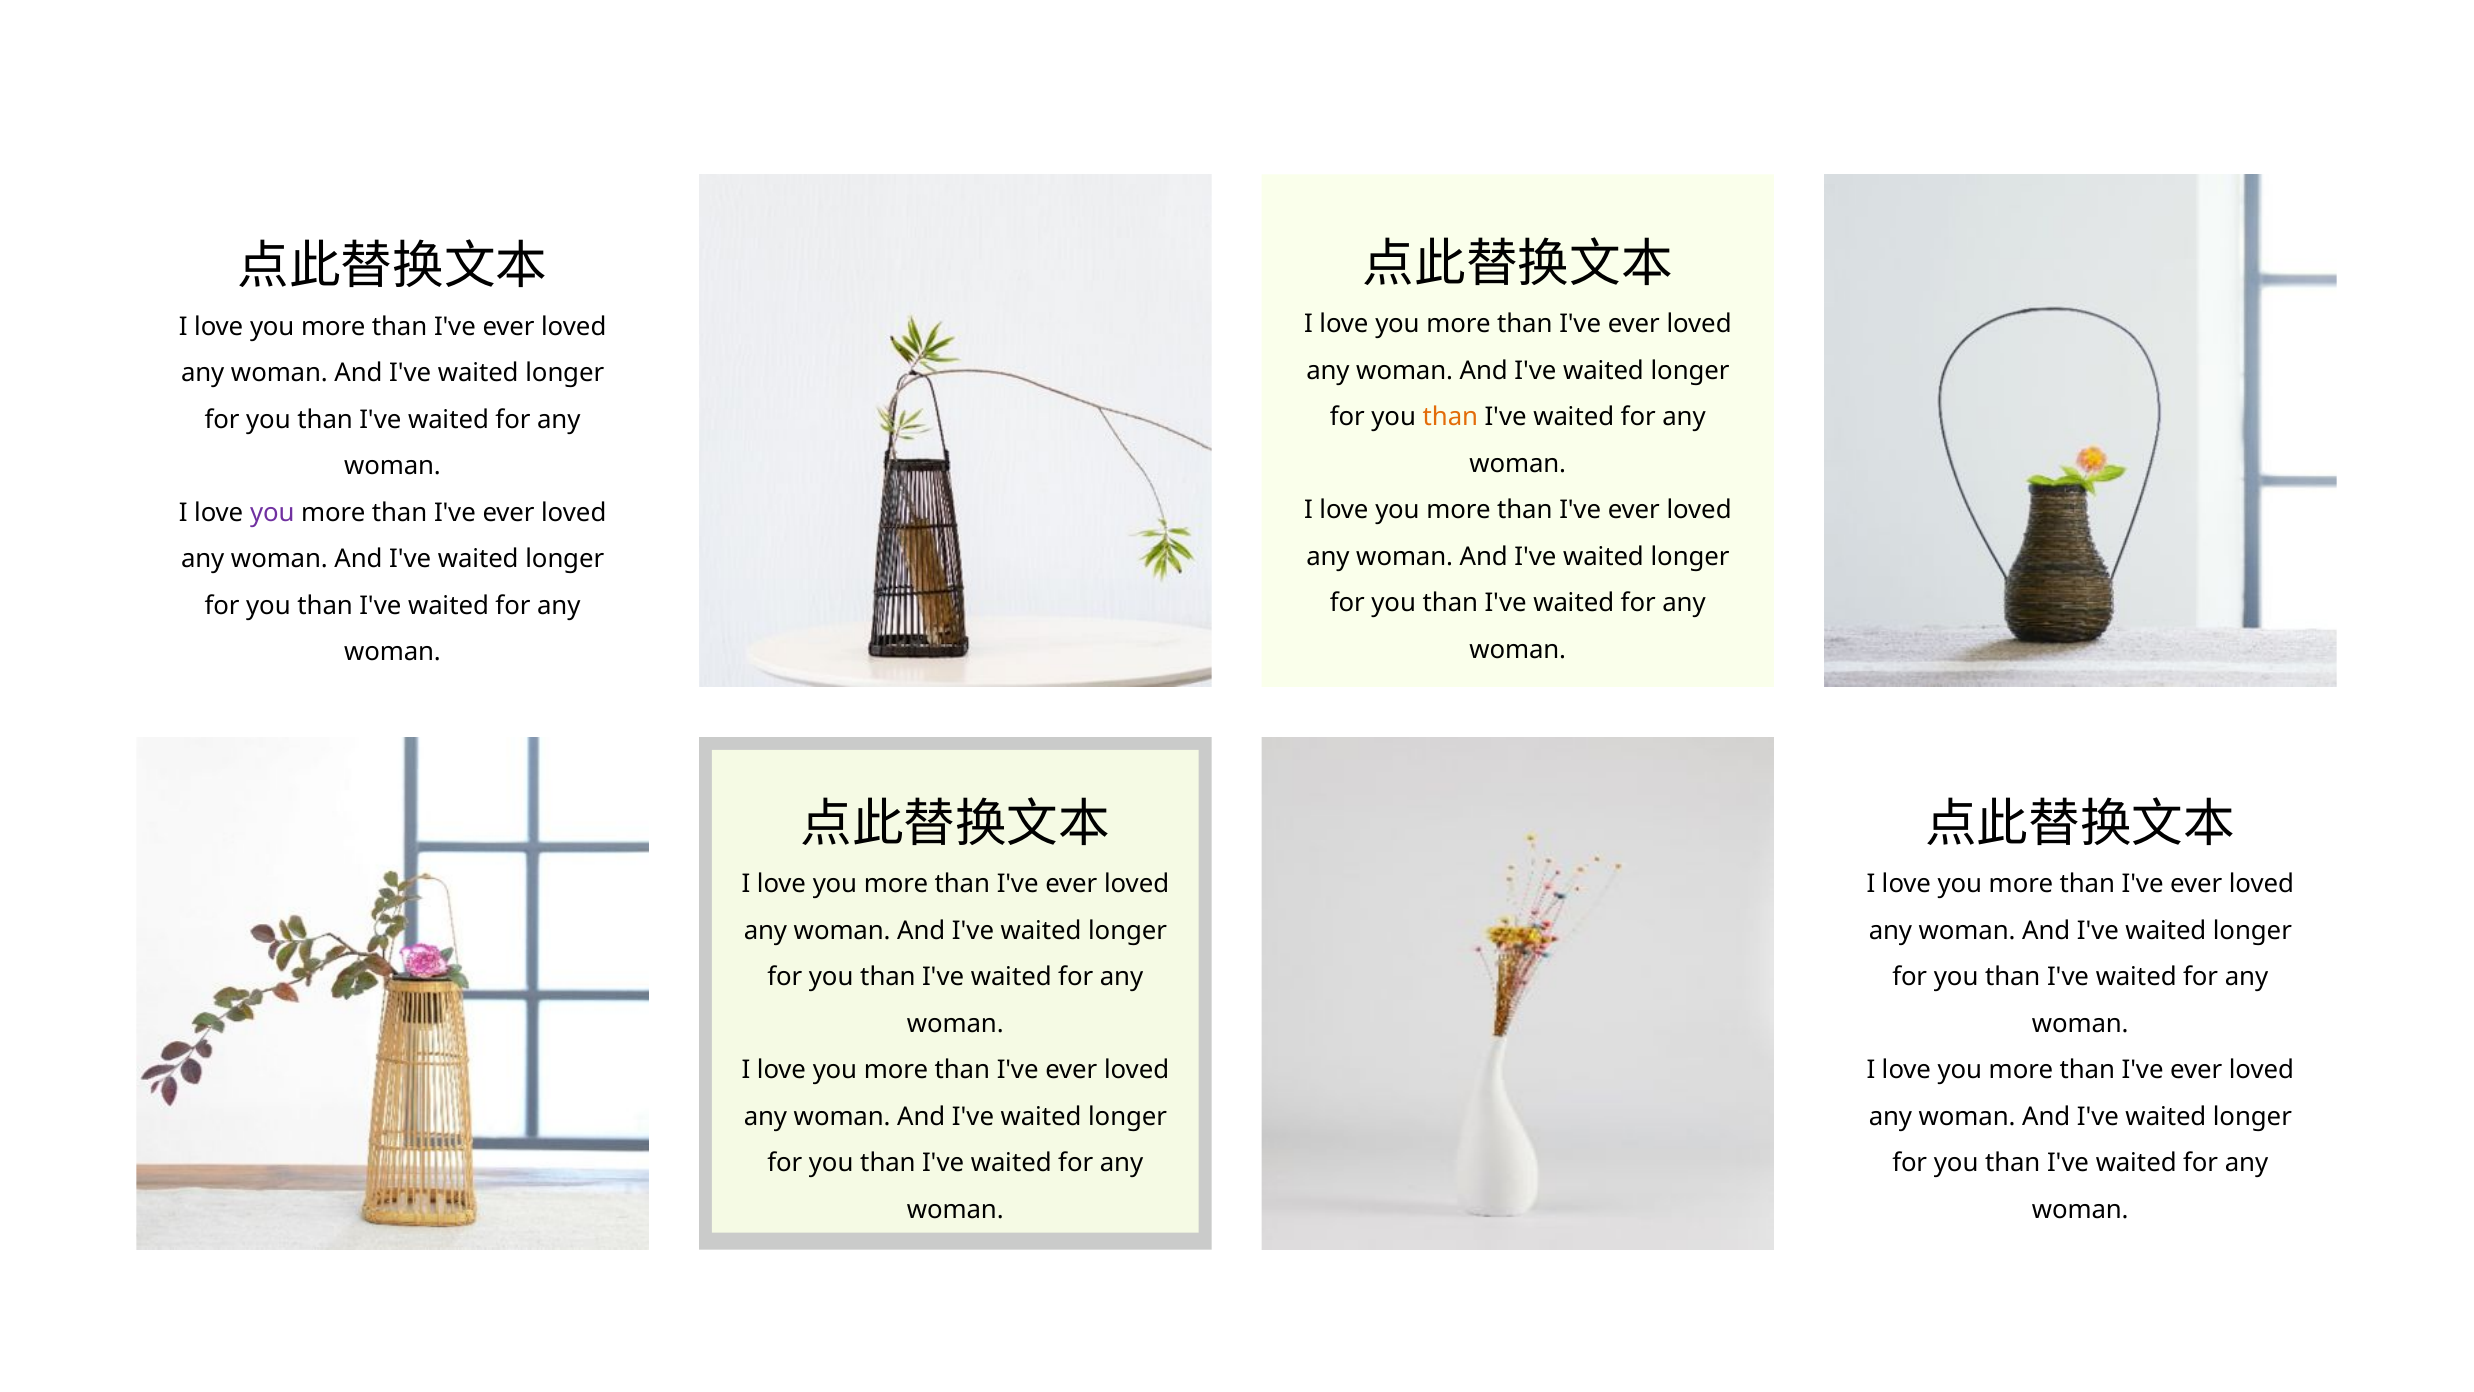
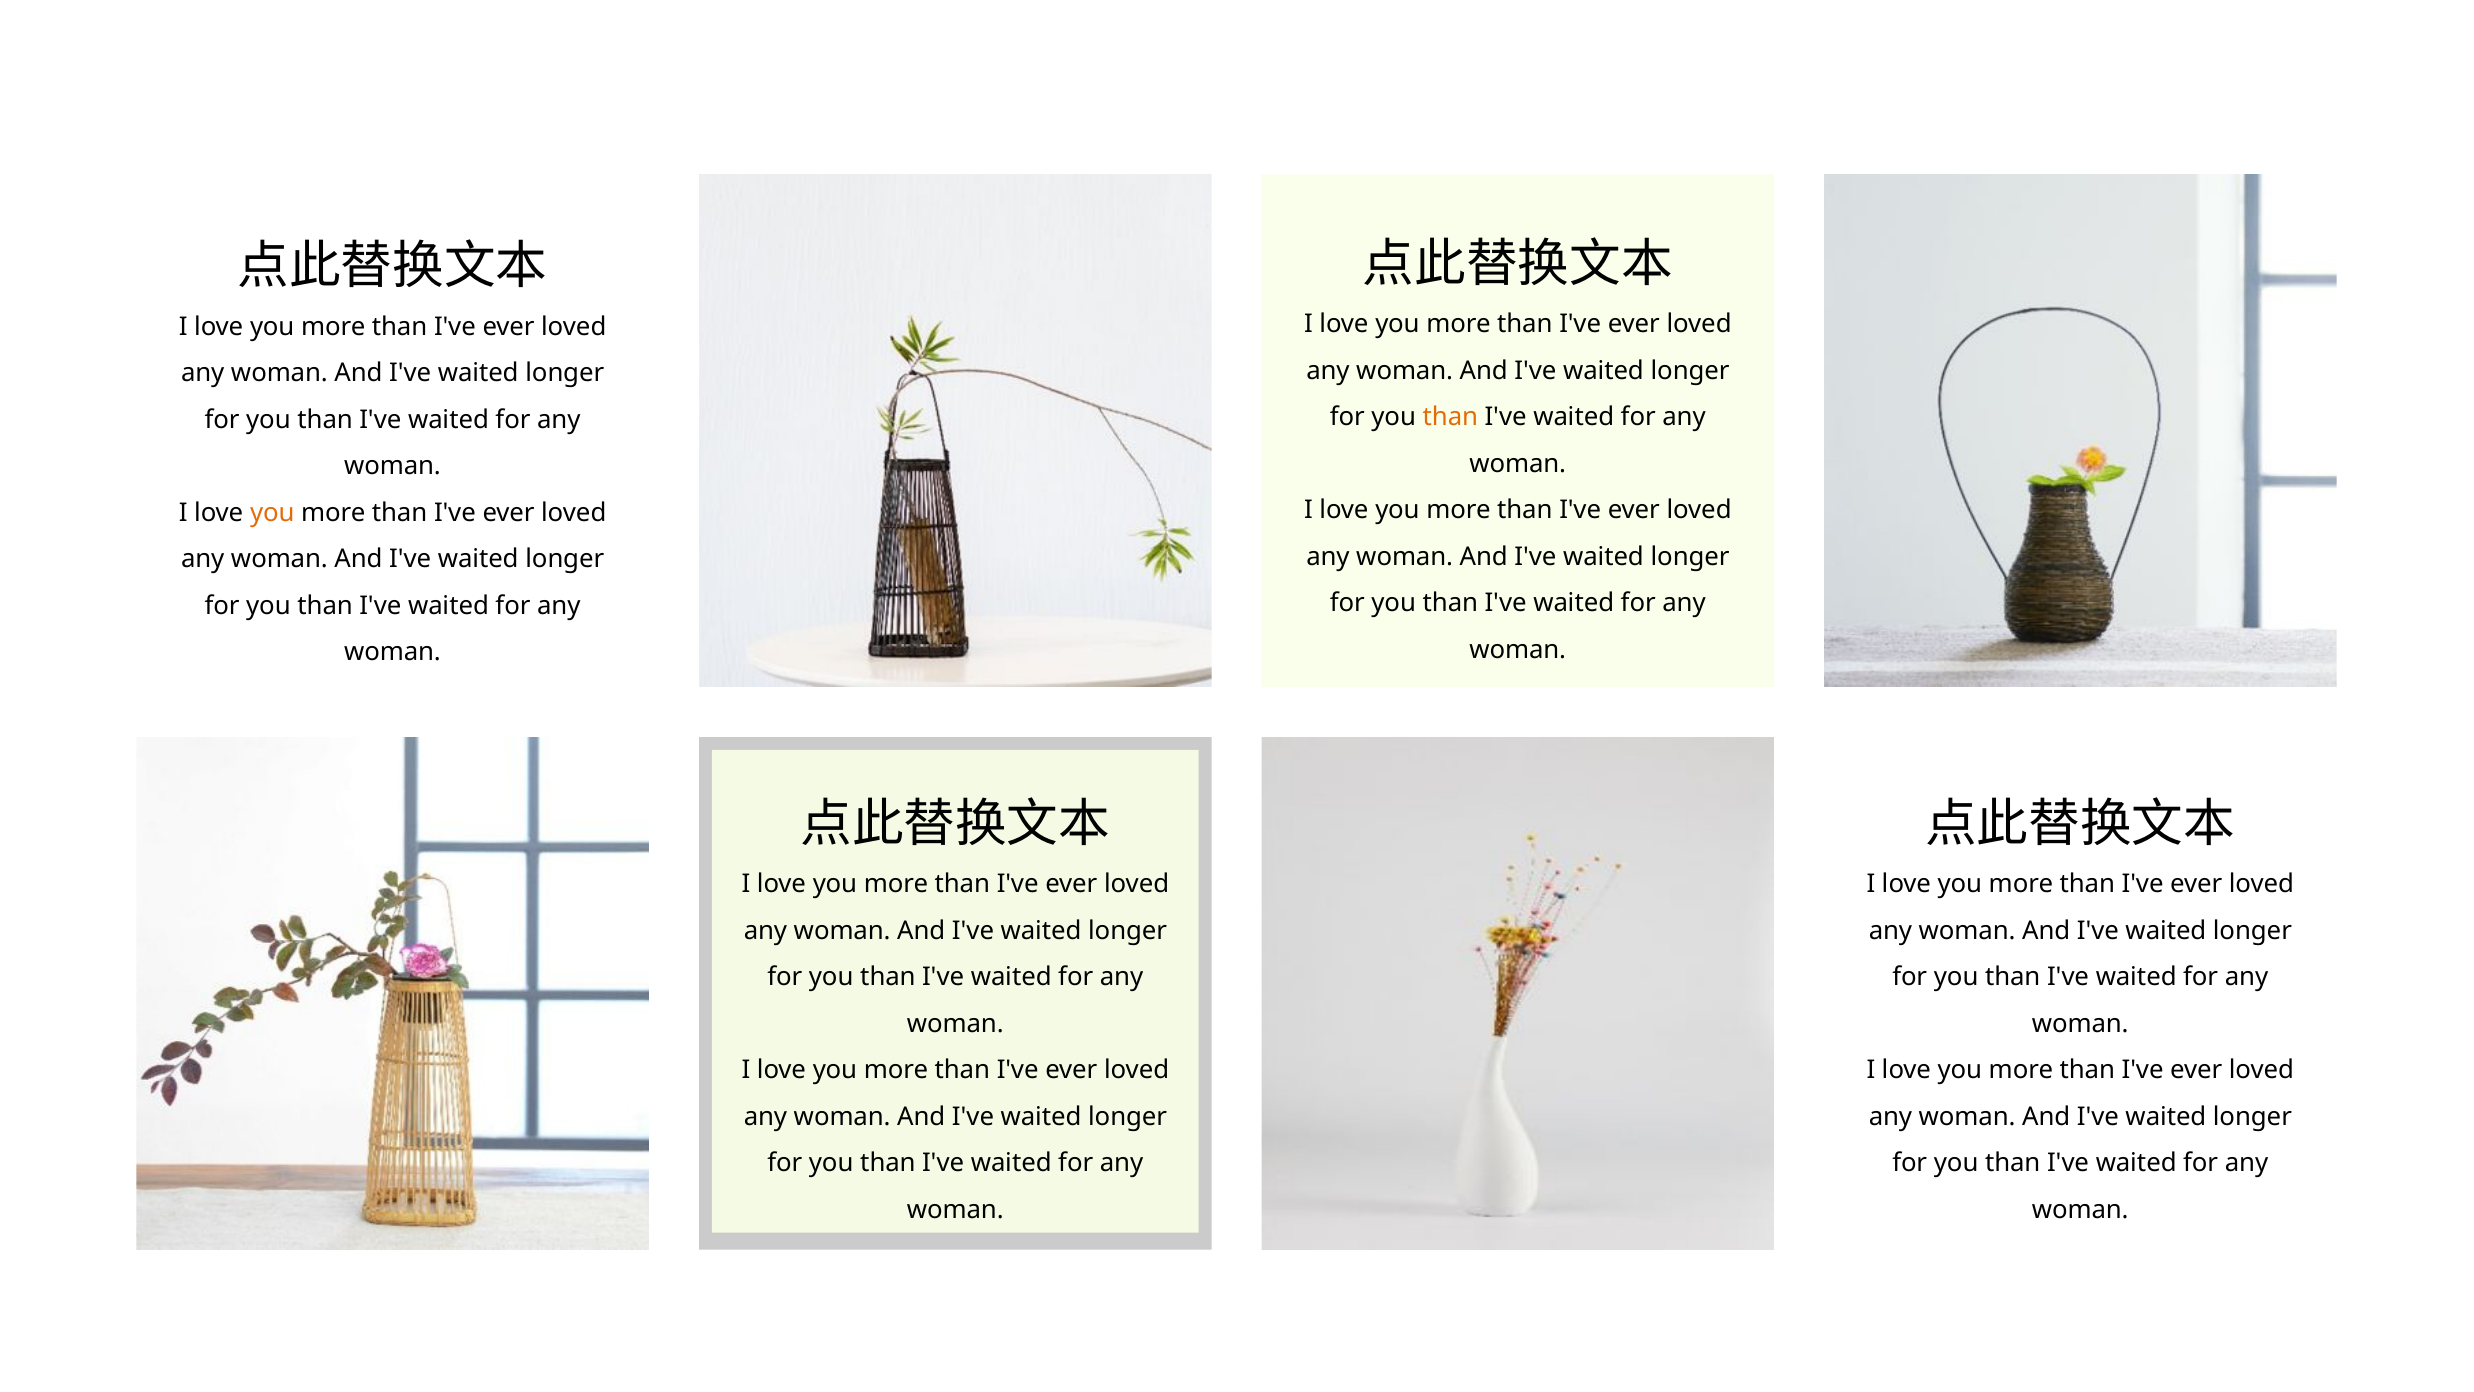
you at (272, 513) colour: purple -> orange
